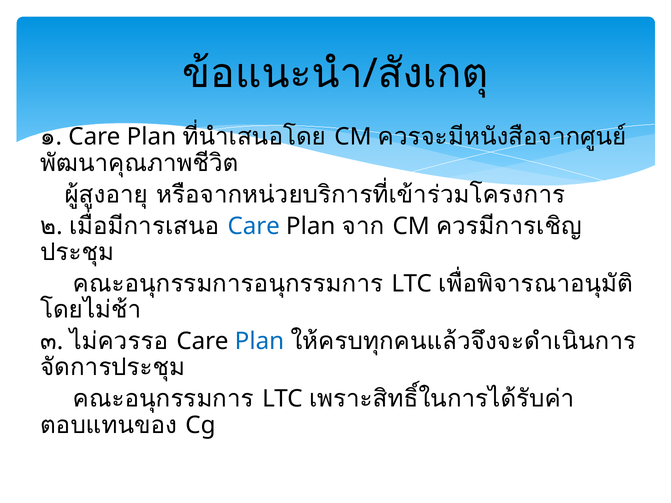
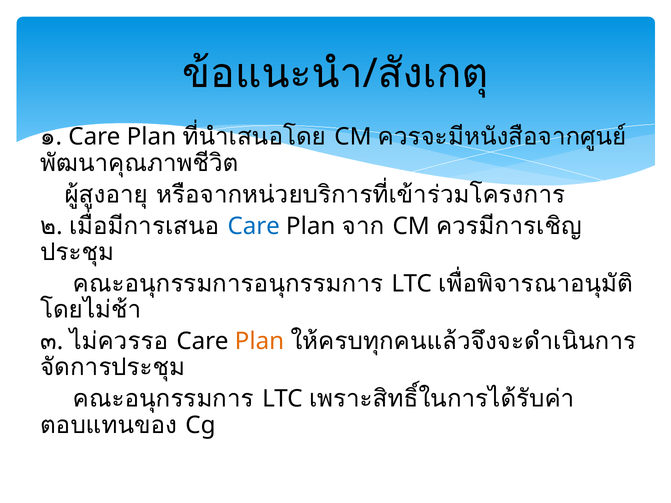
Plan at (259, 342) colour: blue -> orange
